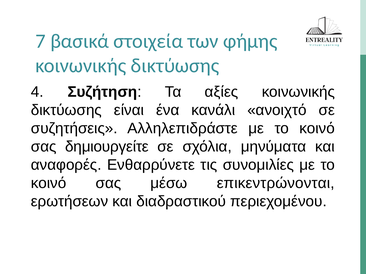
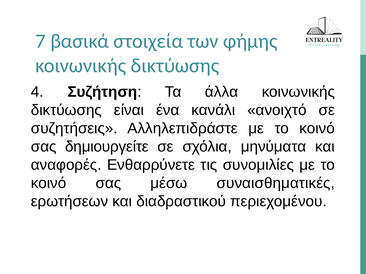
αξίες: αξίες -> άλλα
επικεντρώνονται: επικεντρώνονται -> συναισθηματικές
